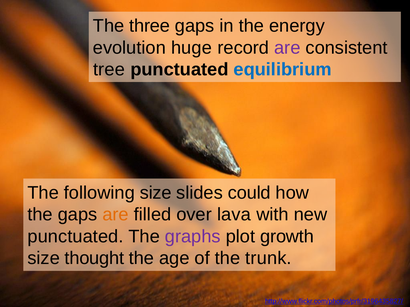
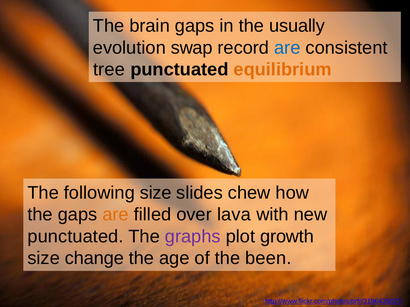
three: three -> brain
energy: energy -> usually
huge: huge -> swap
are at (287, 48) colour: purple -> blue
equilibrium colour: blue -> orange
could: could -> chew
thought: thought -> change
trunk: trunk -> been
